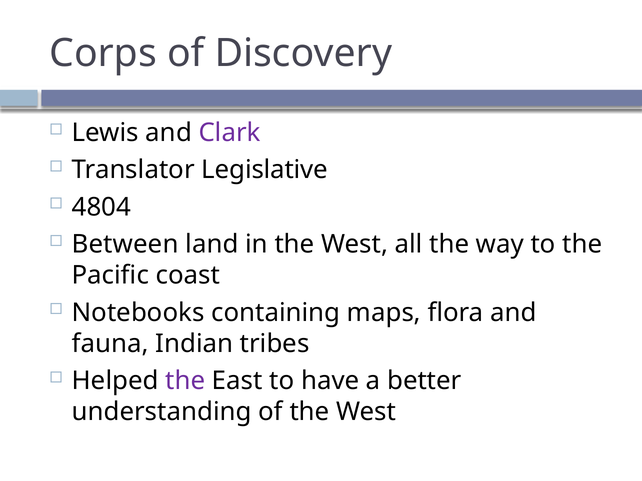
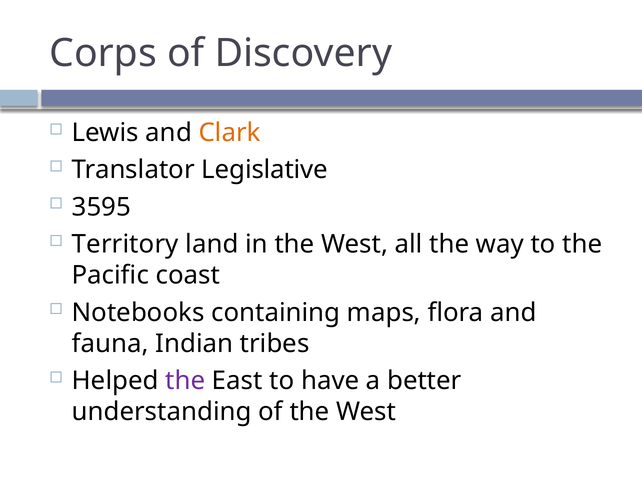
Clark colour: purple -> orange
4804: 4804 -> 3595
Between: Between -> Territory
